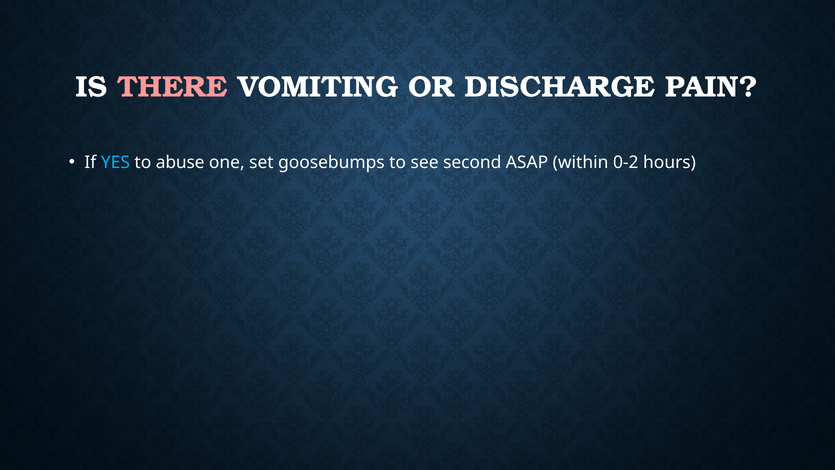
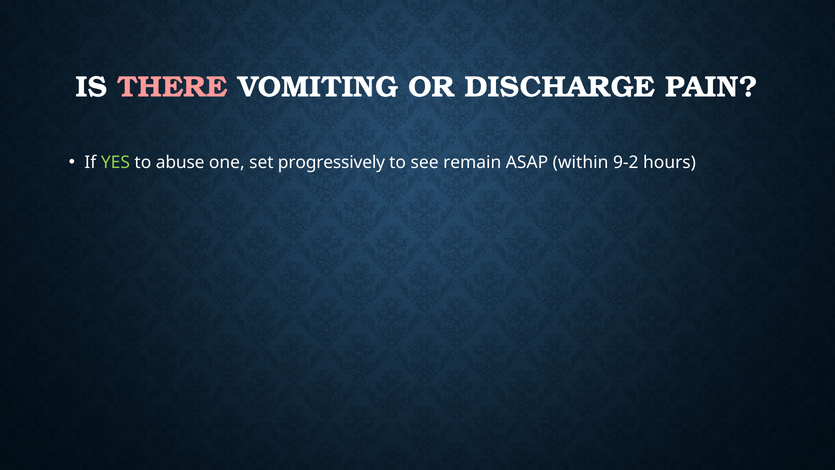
YES colour: light blue -> light green
goosebumps: goosebumps -> progressively
second: second -> remain
0-2: 0-2 -> 9-2
